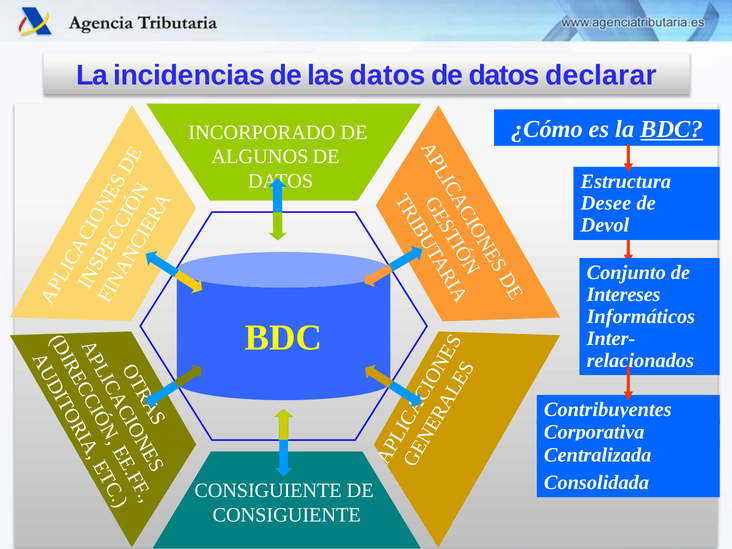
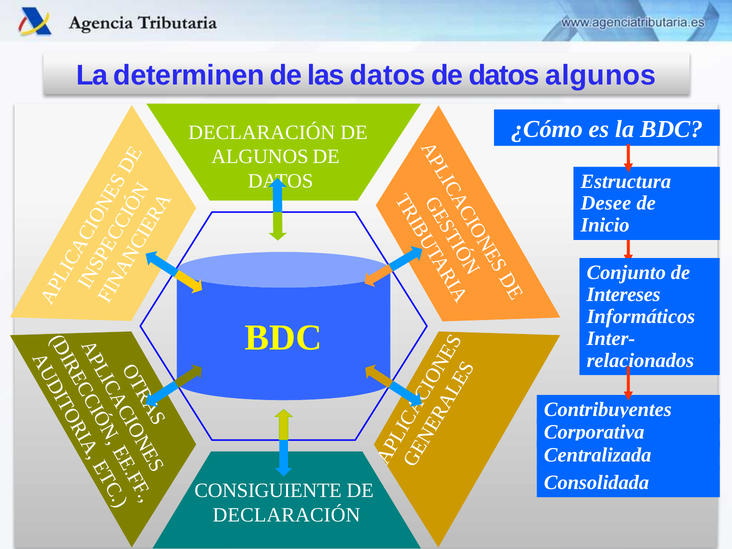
incidencias: incidencias -> determinen
datos declarar: declarar -> algunos
BDC at (672, 129) underline: present -> none
INCORPORADO at (262, 132): INCORPORADO -> DECLARACIÓN
Devol: Devol -> Inicio
CONSIGUIENTE at (287, 515): CONSIGUIENTE -> DECLARACIÓN
